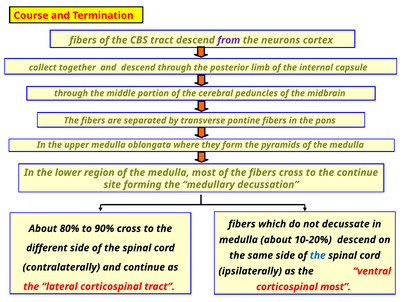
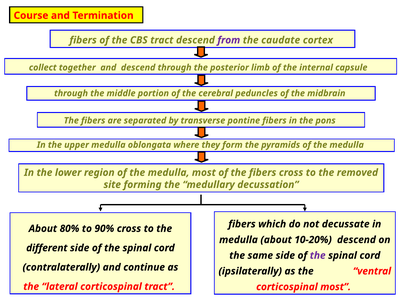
neurons: neurons -> caudate
the continue: continue -> removed
the at (318, 255) colour: blue -> purple
